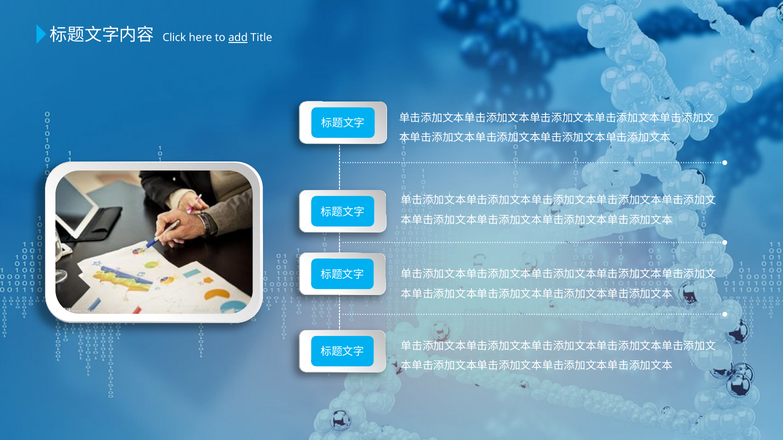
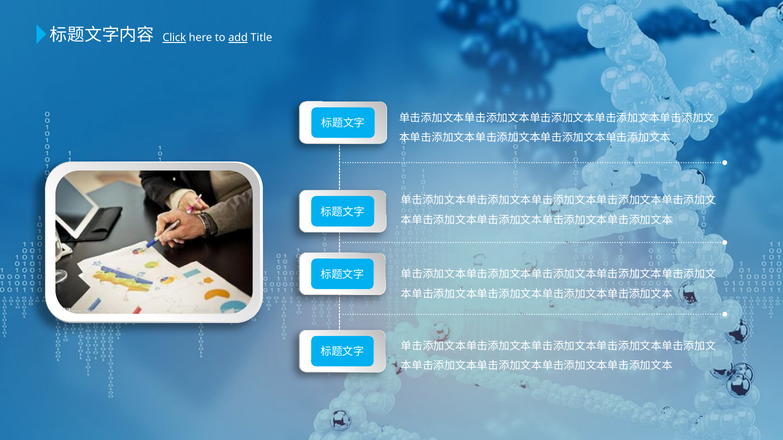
Click underline: none -> present
